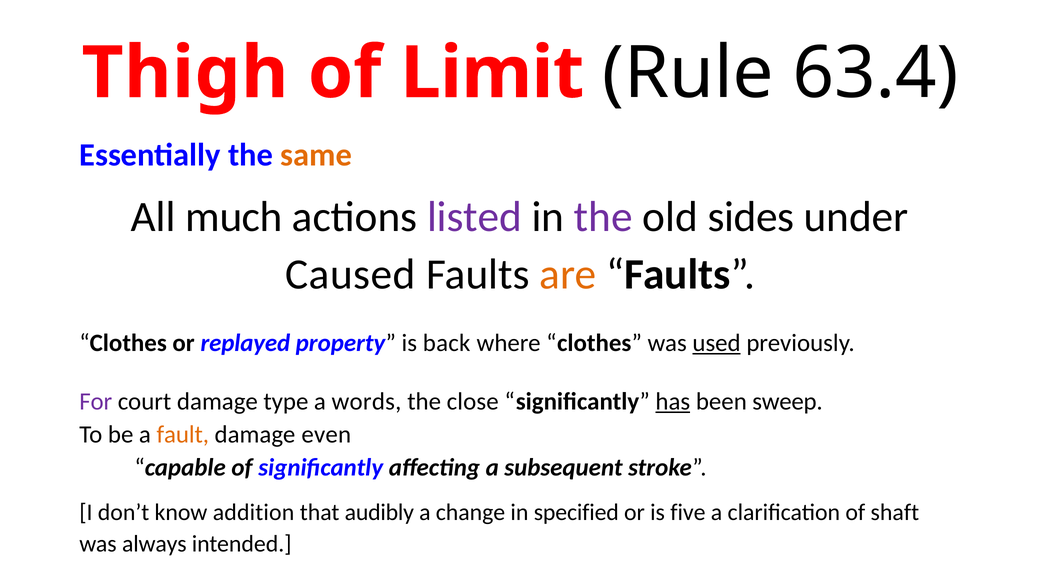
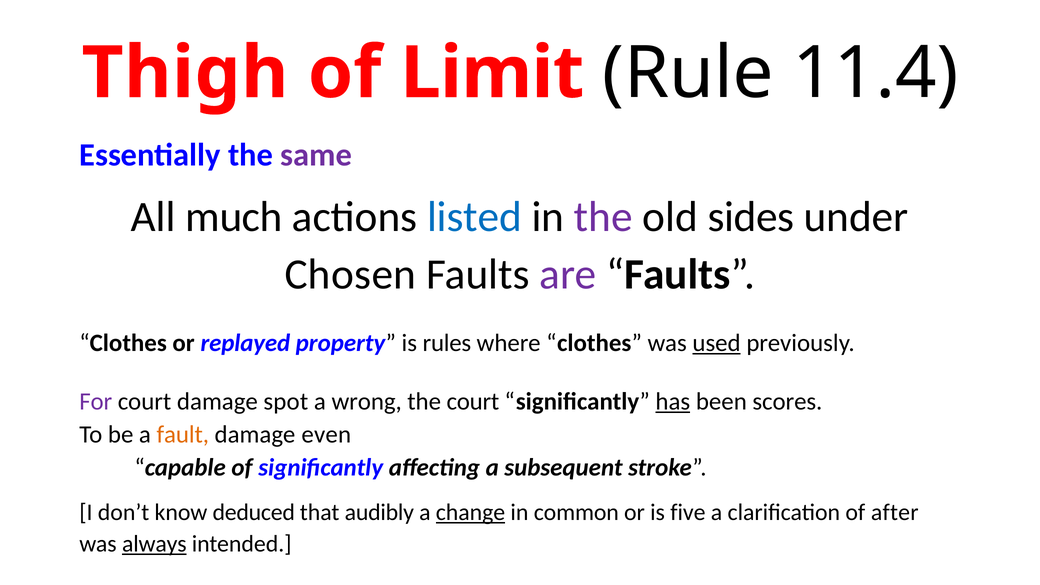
63.4: 63.4 -> 11.4
same colour: orange -> purple
listed colour: purple -> blue
Caused: Caused -> Chosen
are colour: orange -> purple
back: back -> rules
type: type -> spot
words: words -> wrong
the close: close -> court
sweep: sweep -> scores
addition: addition -> deduced
change underline: none -> present
specified: specified -> common
shaft: shaft -> after
always underline: none -> present
